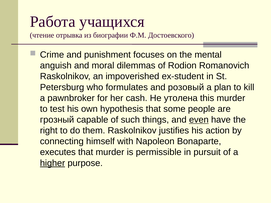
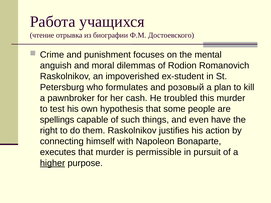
утолена: утолена -> troubled
грозный: грозный -> spellings
even underline: present -> none
